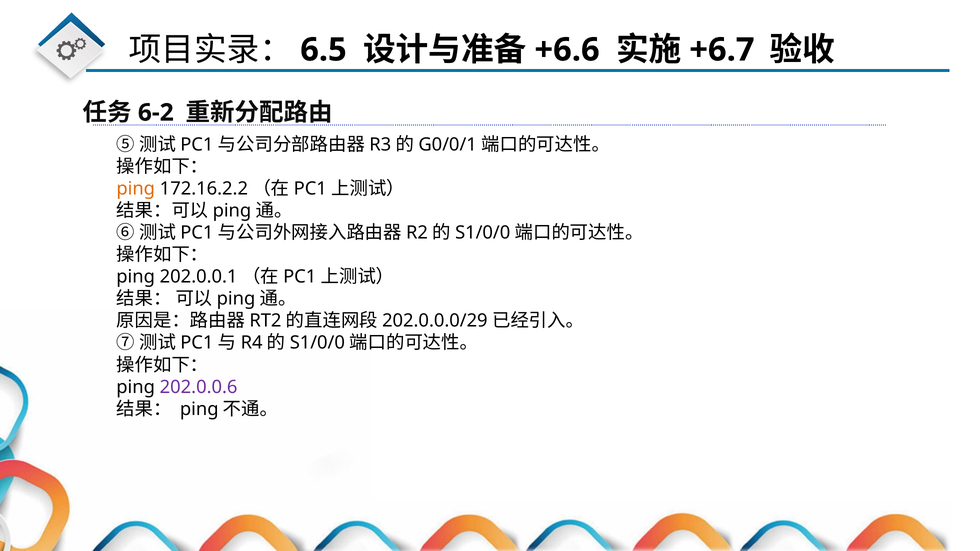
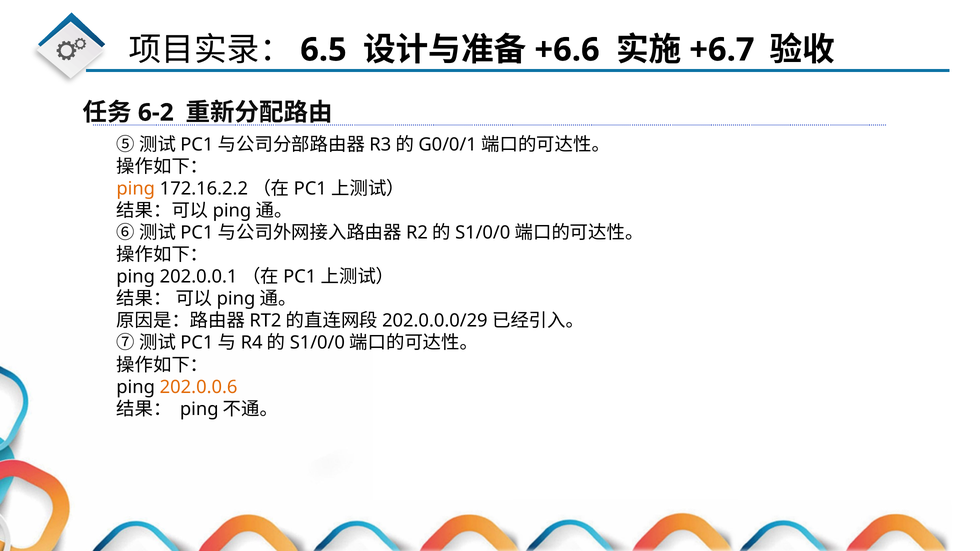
202.0.0.6 colour: purple -> orange
